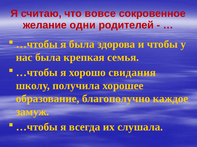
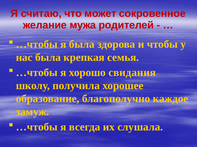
вовсе: вовсе -> может
одни: одни -> мужа
